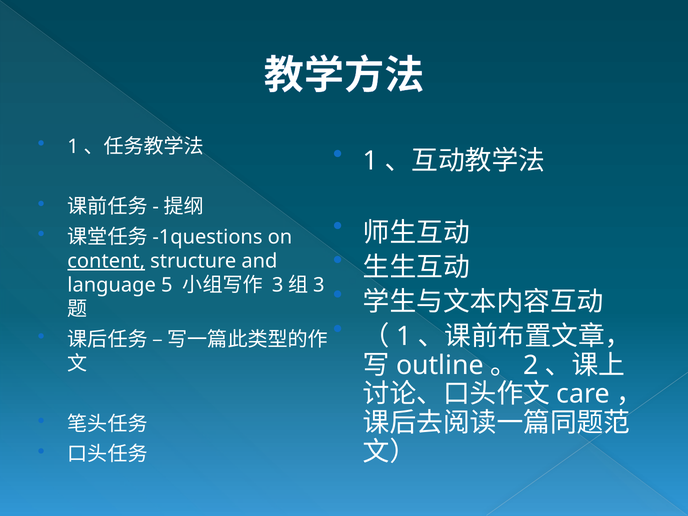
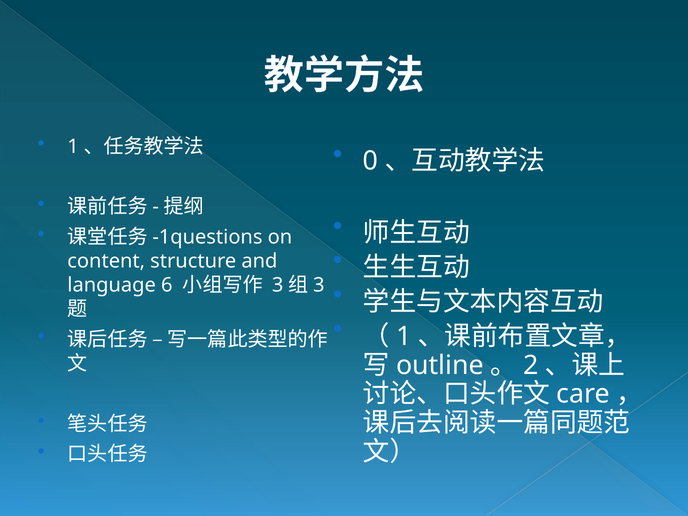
1 at (371, 161): 1 -> 0
content underline: present -> none
5: 5 -> 6
